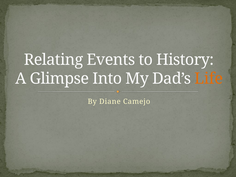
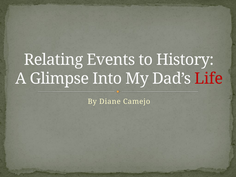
Life colour: orange -> red
